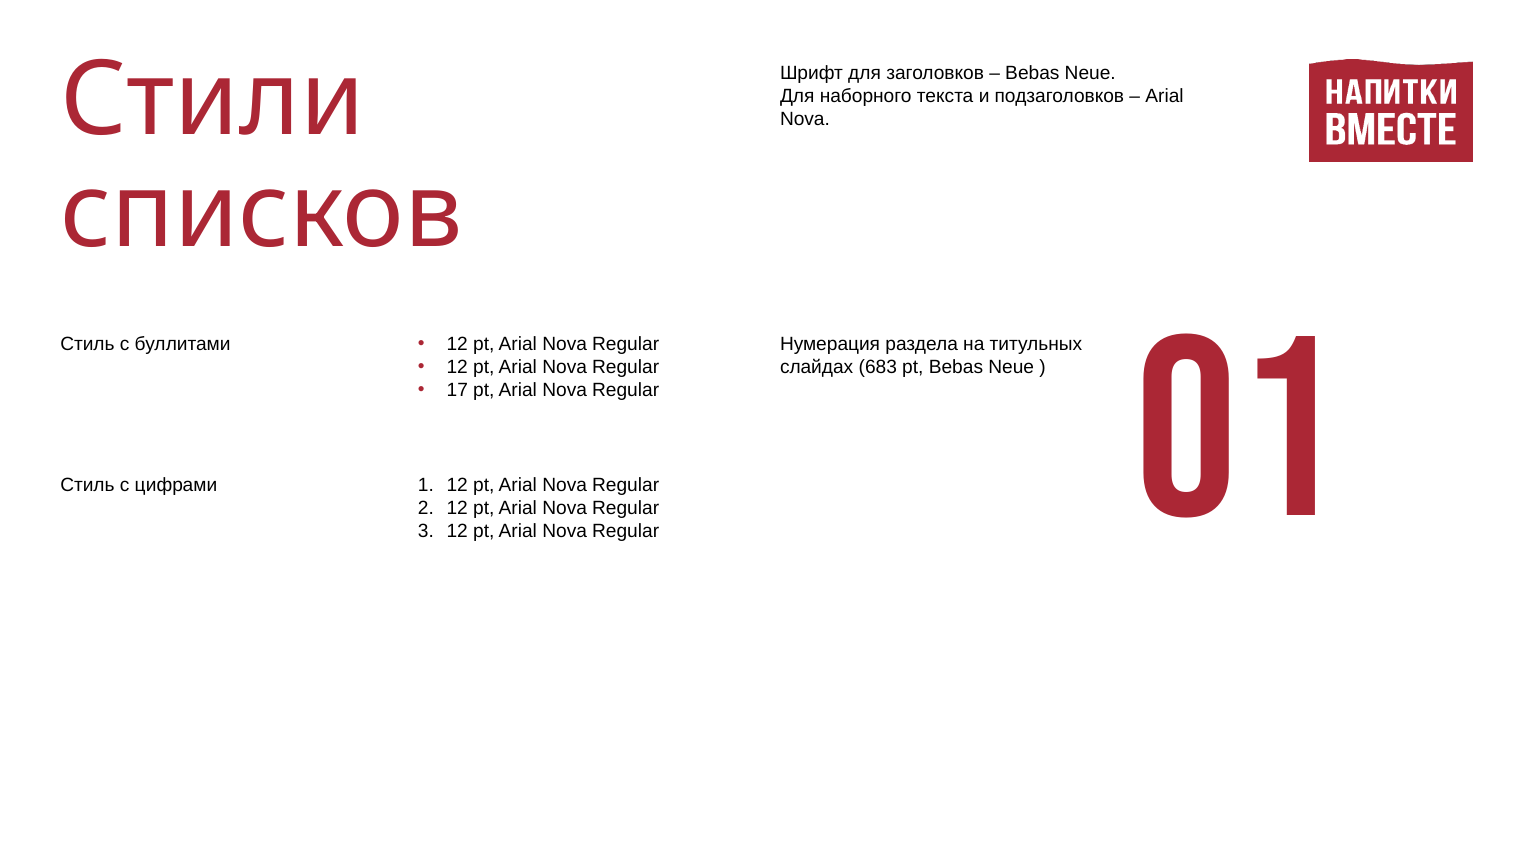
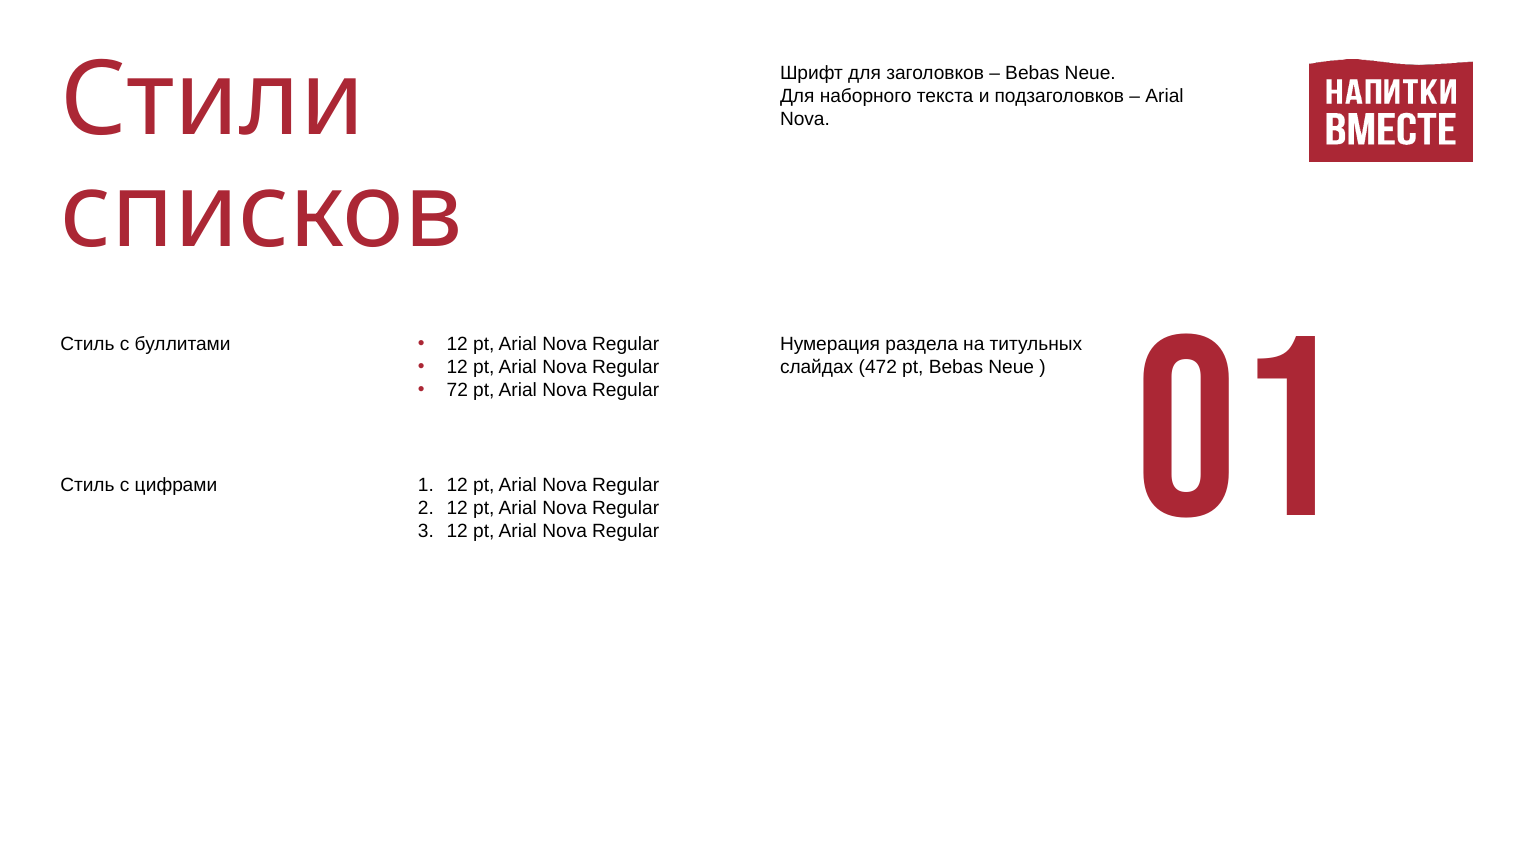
683: 683 -> 472
17: 17 -> 72
